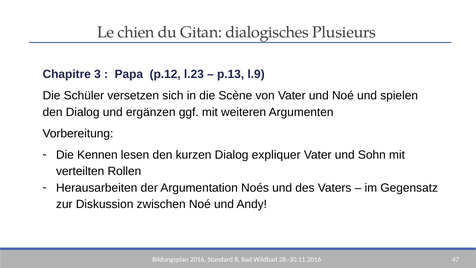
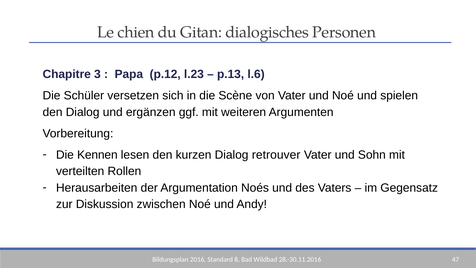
Plusieurs: Plusieurs -> Personen
l.9: l.9 -> l.6
expliquer: expliquer -> retrouver
